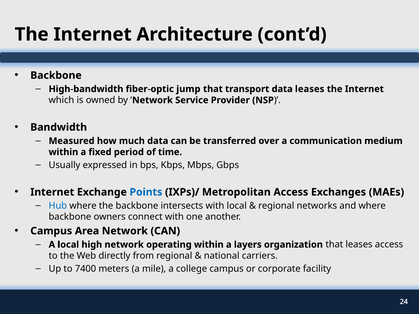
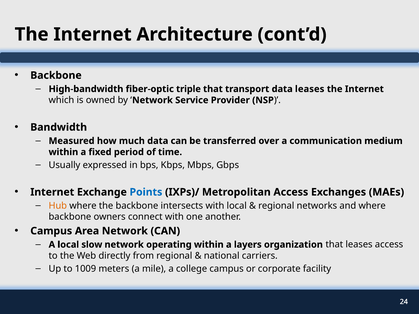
jump: jump -> triple
Hub colour: blue -> orange
high: high -> slow
7400: 7400 -> 1009
